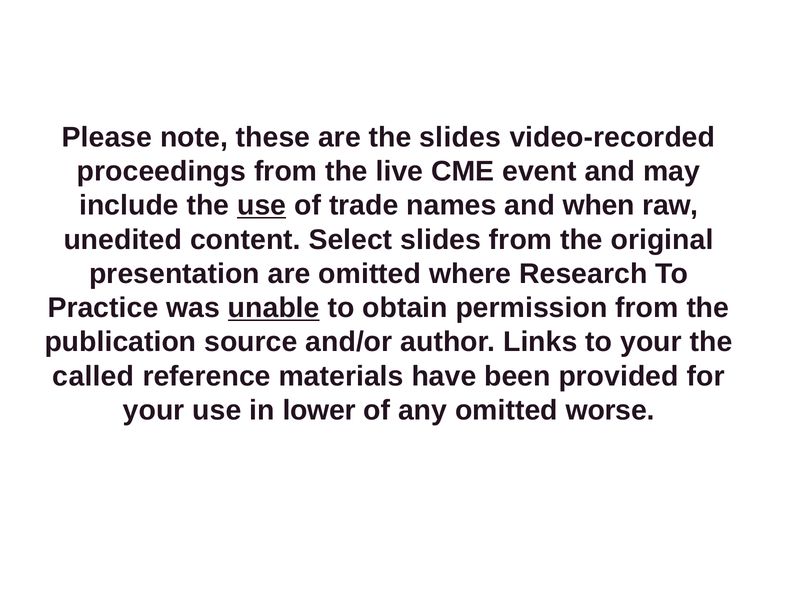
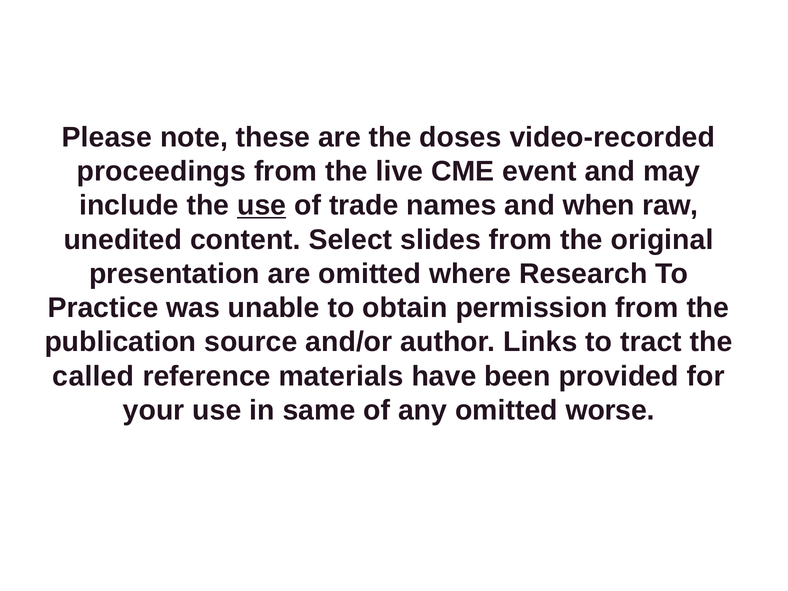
the slides: slides -> doses
unable underline: present -> none
to your: your -> tract
lower: lower -> same
